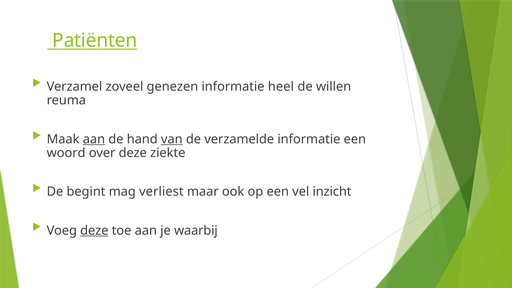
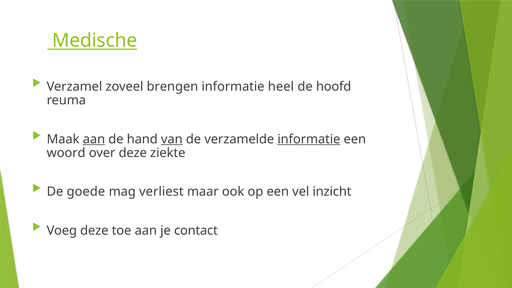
Patiënten: Patiënten -> Medische
genezen: genezen -> brengen
willen: willen -> hoofd
informatie at (309, 139) underline: none -> present
begint: begint -> goede
deze at (94, 231) underline: present -> none
waarbij: waarbij -> contact
